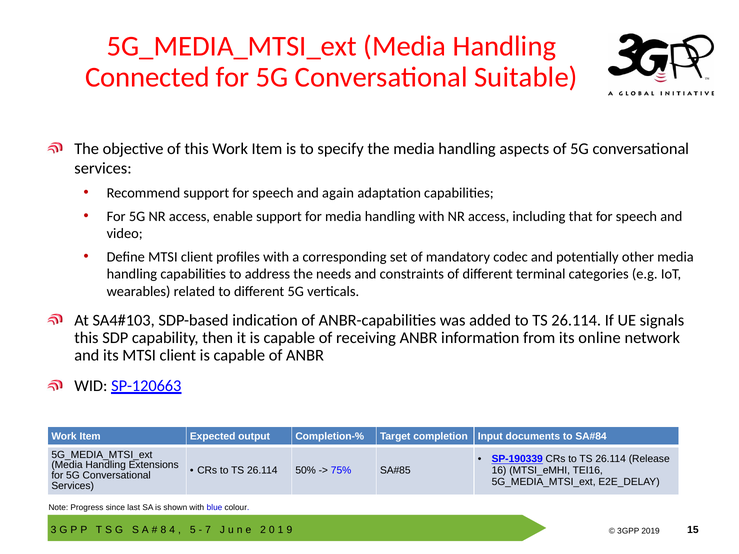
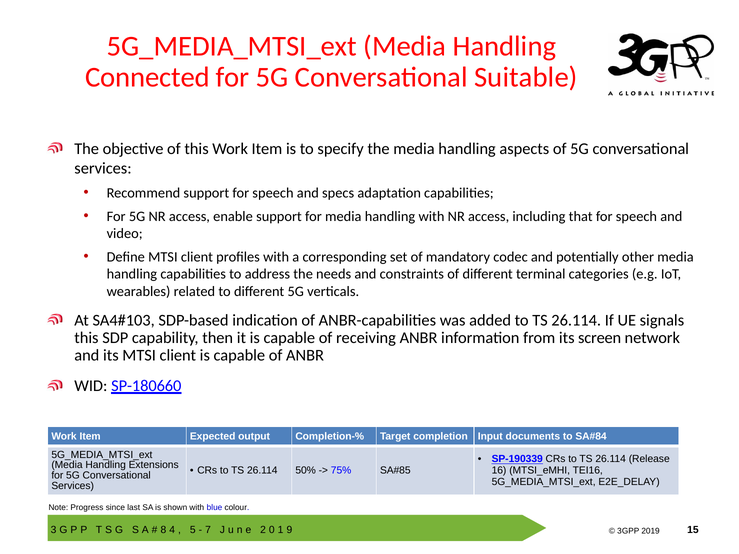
again: again -> specs
online: online -> screen
SP-120663: SP-120663 -> SP-180660
